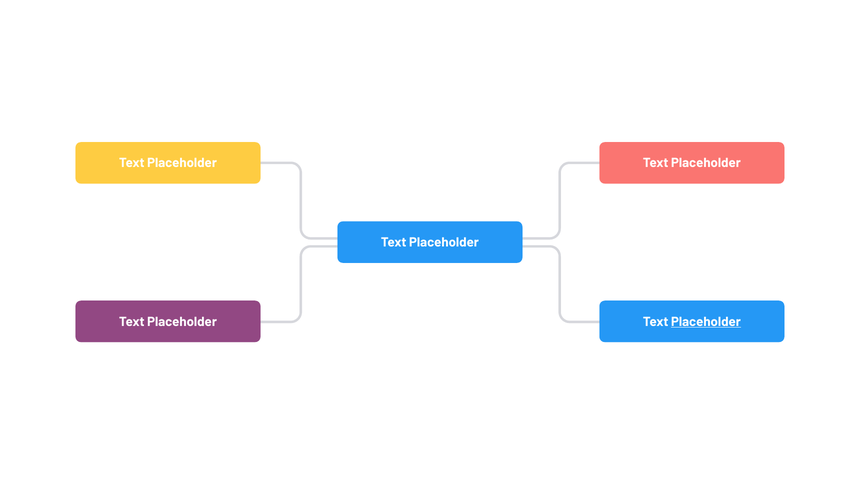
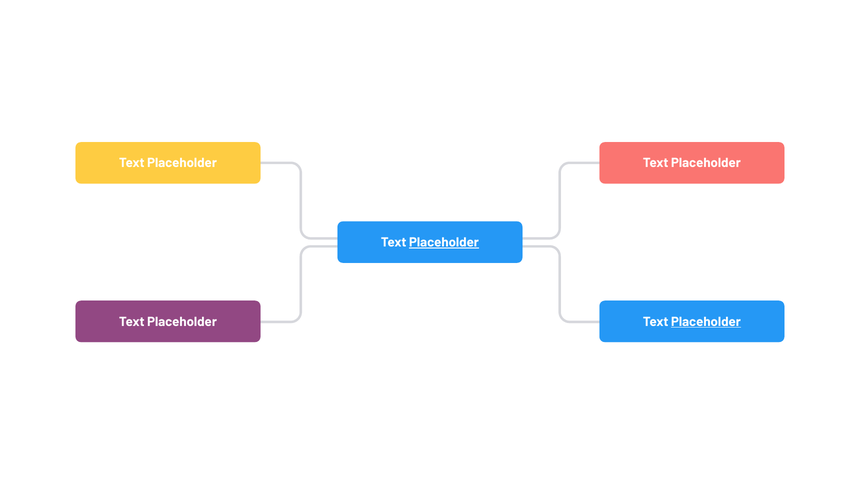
Placeholder at (444, 242) underline: none -> present
